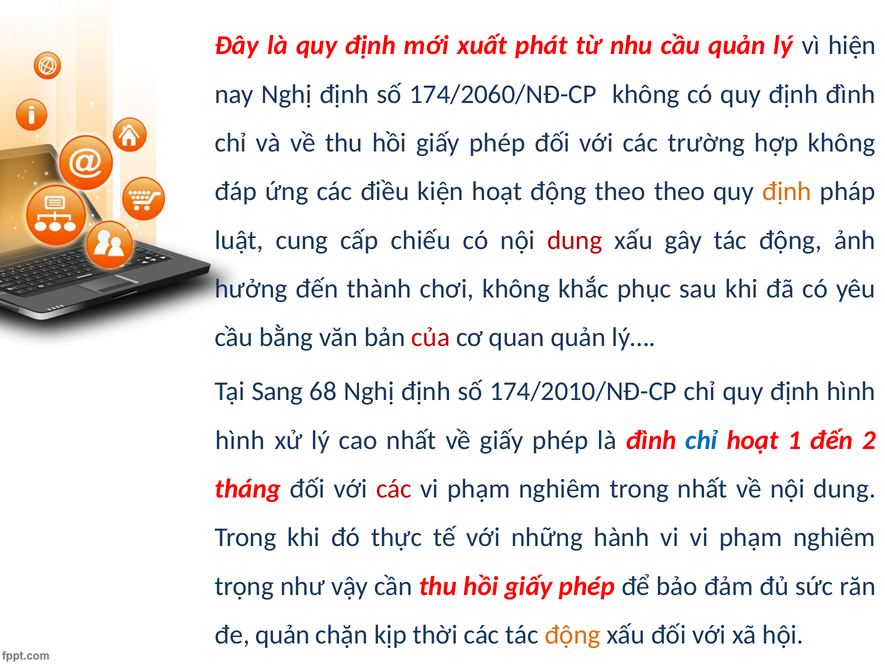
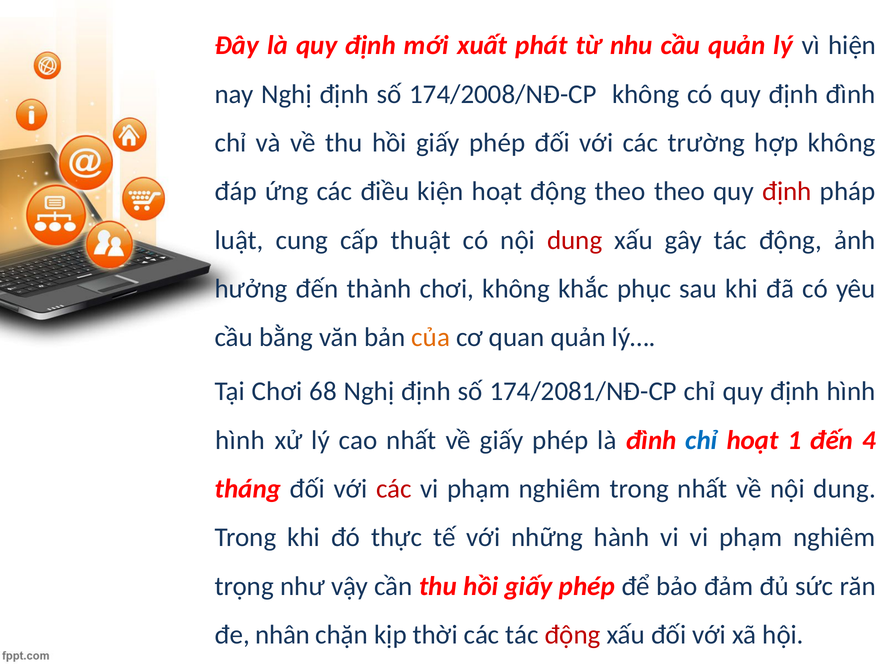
174/2060/NĐ-CP: 174/2060/NĐ-CP -> 174/2008/NĐ-CP
định at (787, 191) colour: orange -> red
chiếu: chiếu -> thuật
của colour: red -> orange
Tại Sang: Sang -> Chơi
174/2010/NĐ-CP: 174/2010/NĐ-CP -> 174/2081/NĐ-CP
2: 2 -> 4
đe quản: quản -> nhân
động at (573, 635) colour: orange -> red
